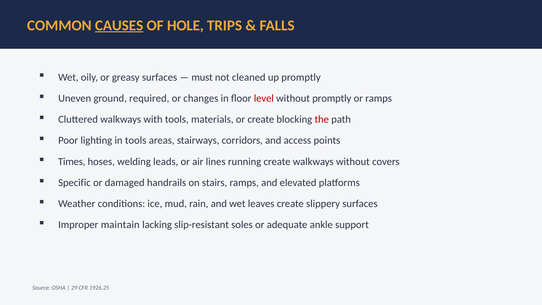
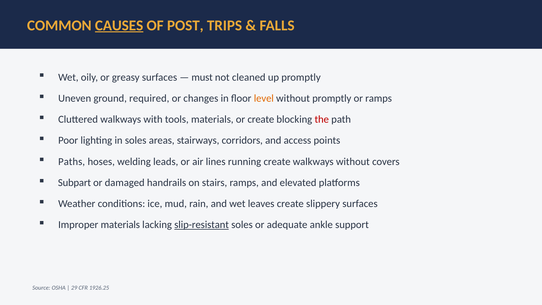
HOLE: HOLE -> POST
level colour: red -> orange
in tools: tools -> soles
Times: Times -> Paths
Specific: Specific -> Subpart
Improper maintain: maintain -> materials
slip-resistant underline: none -> present
